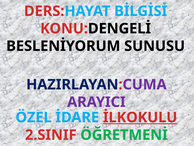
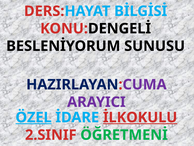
ÖZEL underline: none -> present
